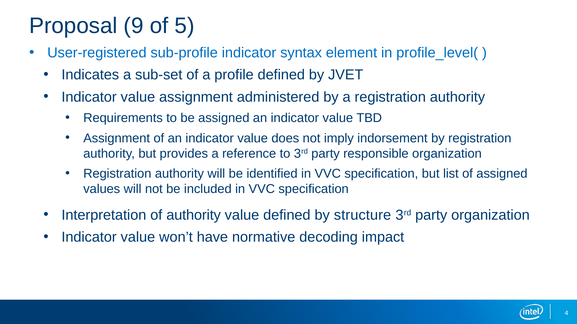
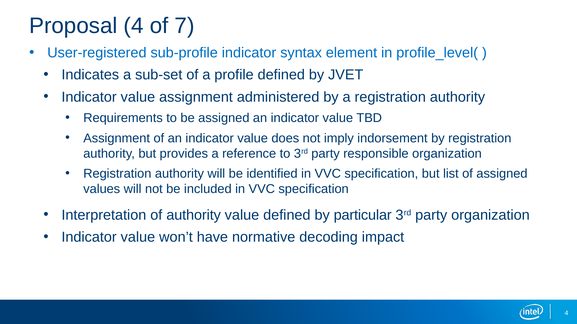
Proposal 9: 9 -> 4
5: 5 -> 7
structure: structure -> particular
